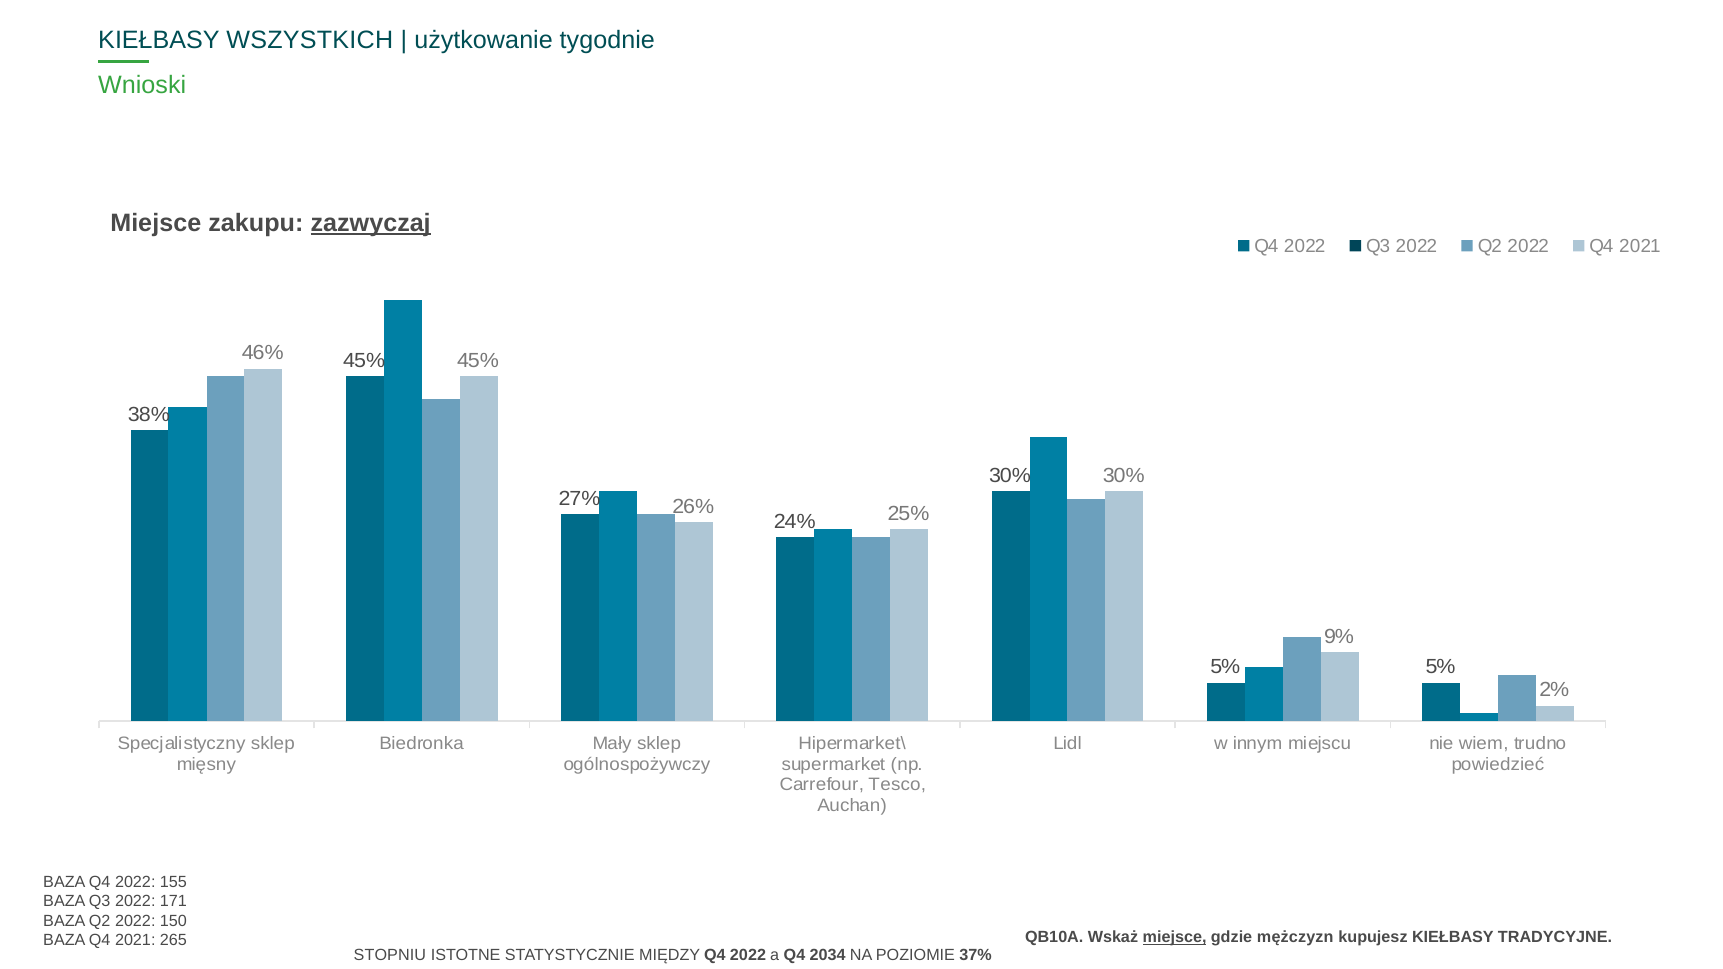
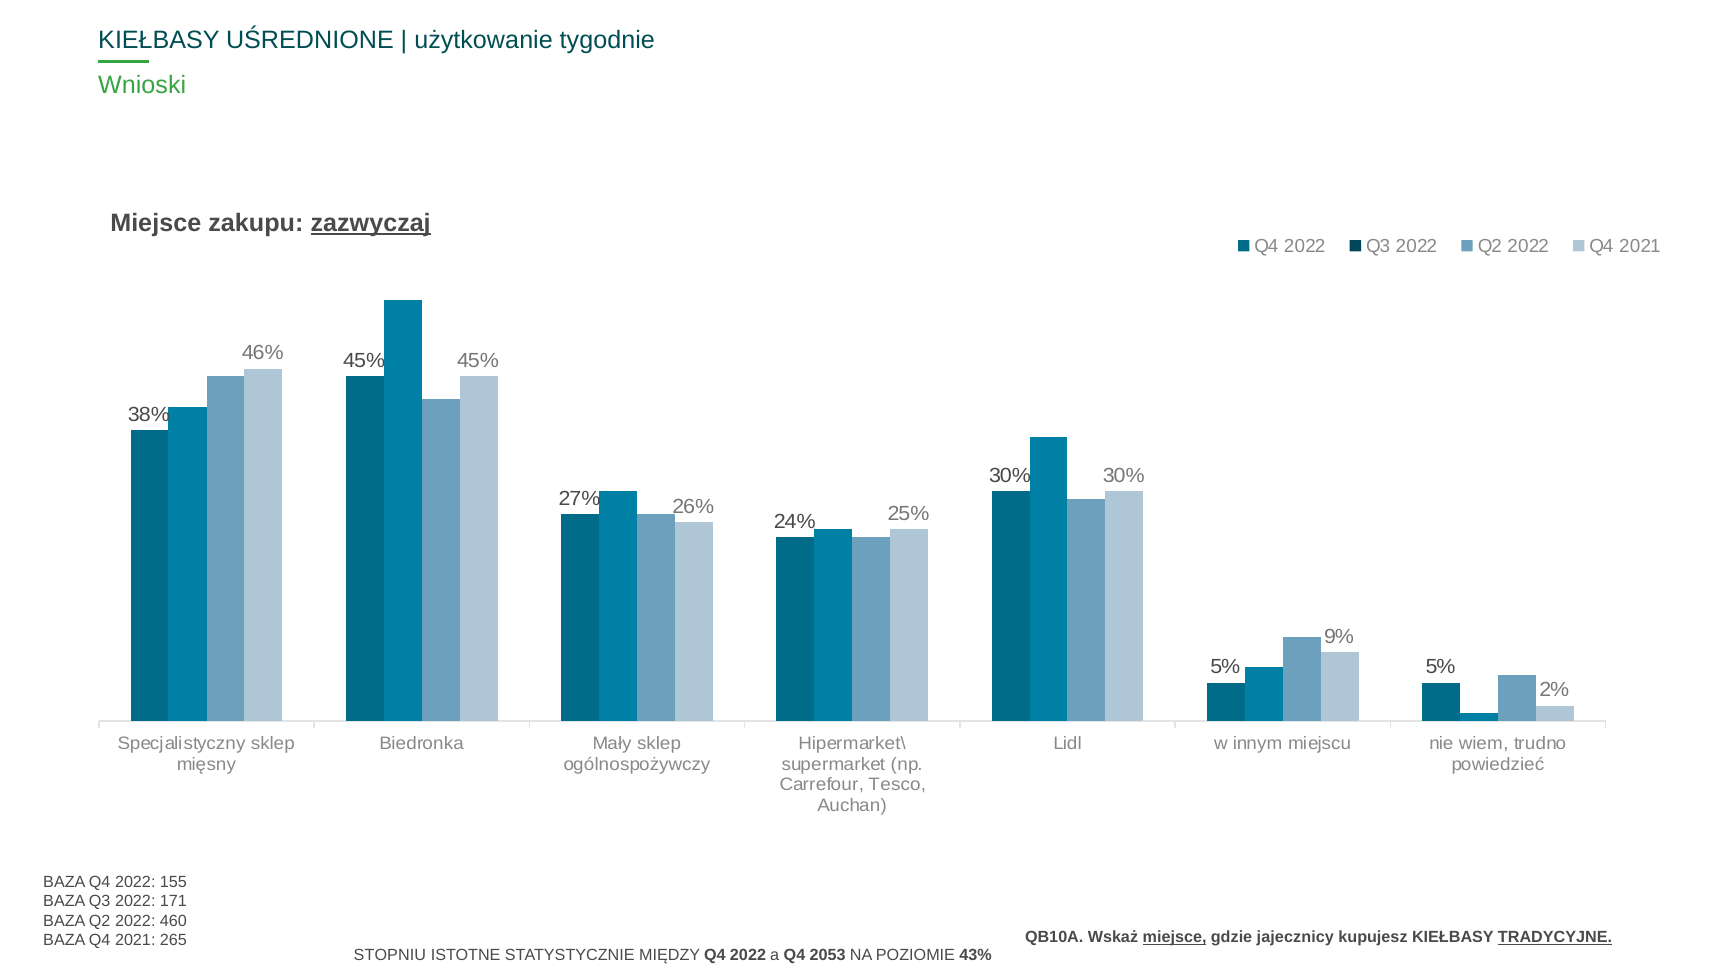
WSZYSTKICH: WSZYSTKICH -> UŚREDNIONE
150: 150 -> 460
mężczyzn: mężczyzn -> jajecznicy
TRADYCYJNE underline: none -> present
2034: 2034 -> 2053
37%: 37% -> 43%
